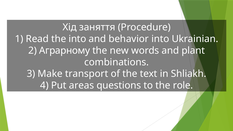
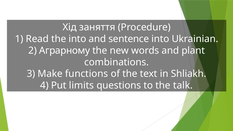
behavior: behavior -> sentence
transport: transport -> functions
areas: areas -> limits
role: role -> talk
